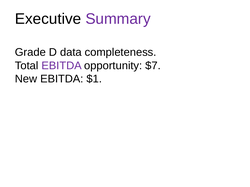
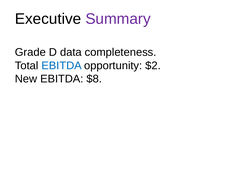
EBITDA at (62, 66) colour: purple -> blue
$7: $7 -> $2
$1: $1 -> $8
